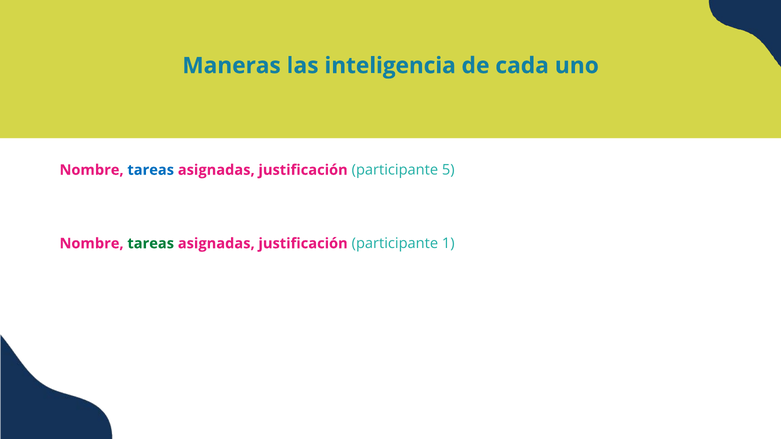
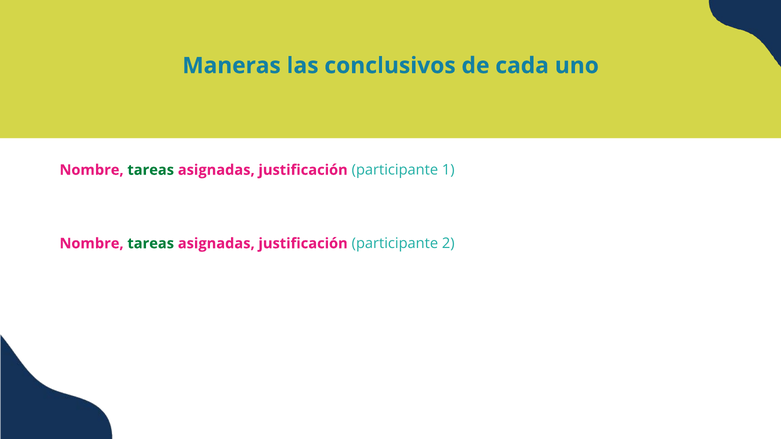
inteligencia: inteligencia -> conclusivos
tareas at (151, 170) colour: blue -> green
5: 5 -> 1
1: 1 -> 2
